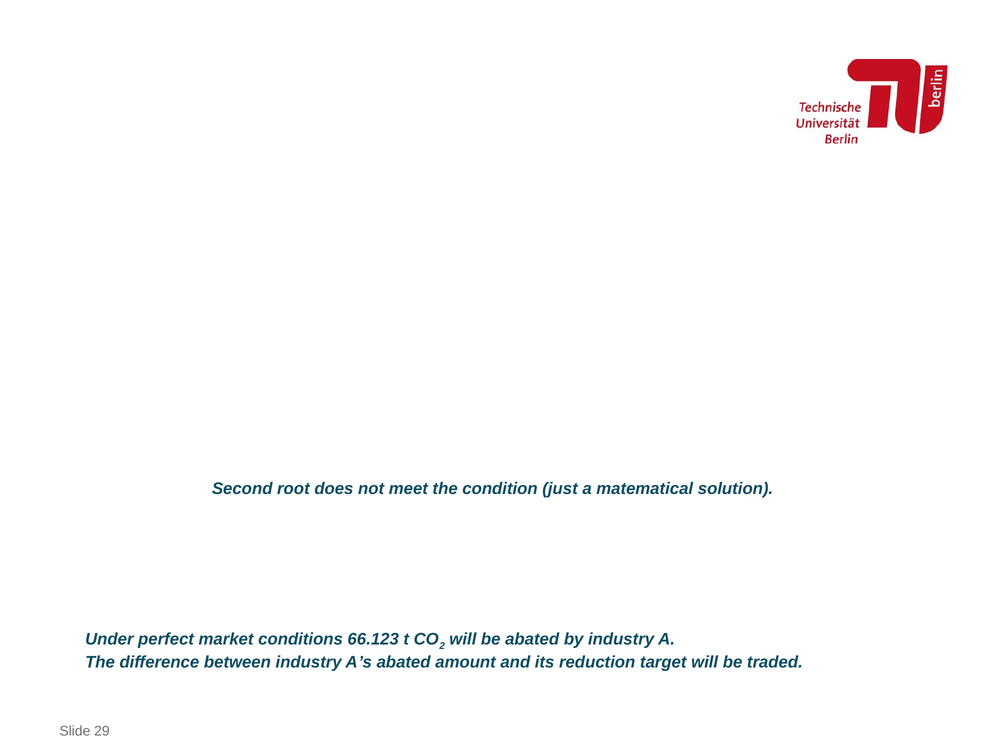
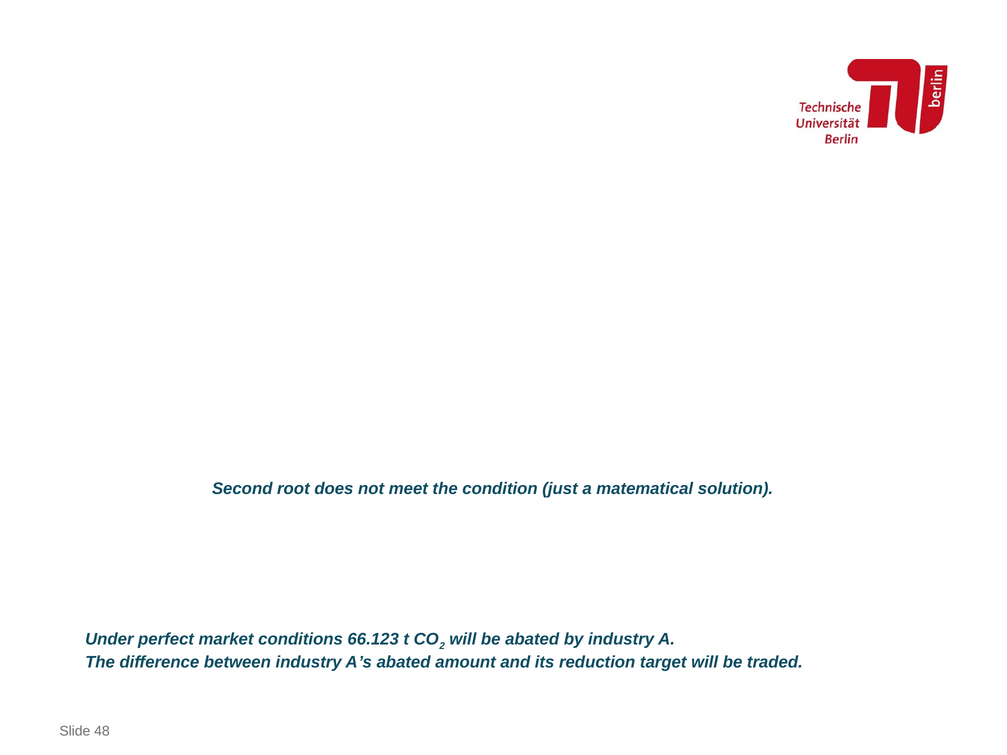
29: 29 -> 48
